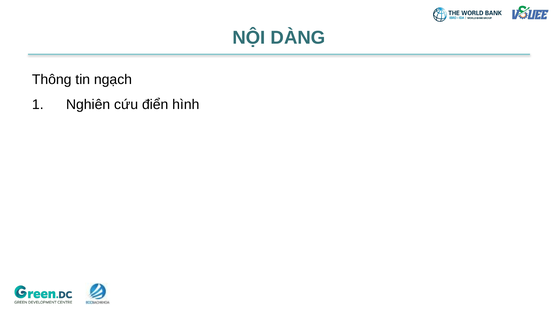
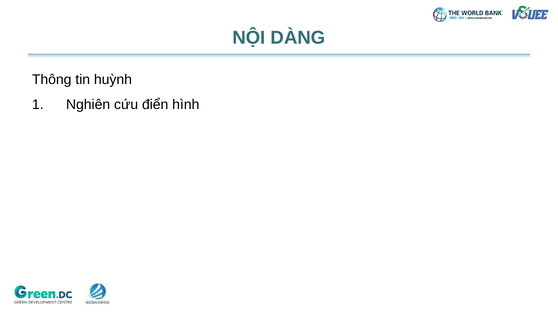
ngạch: ngạch -> huỳnh
